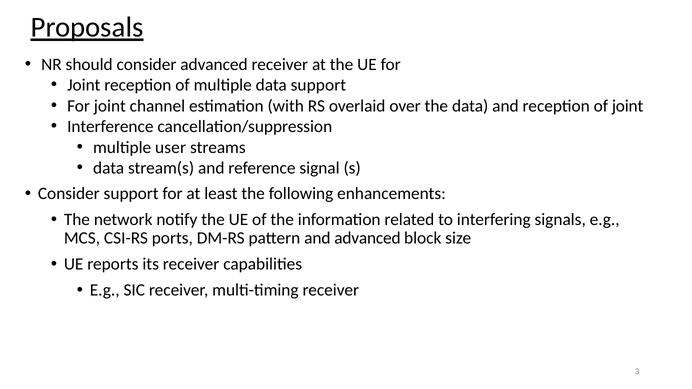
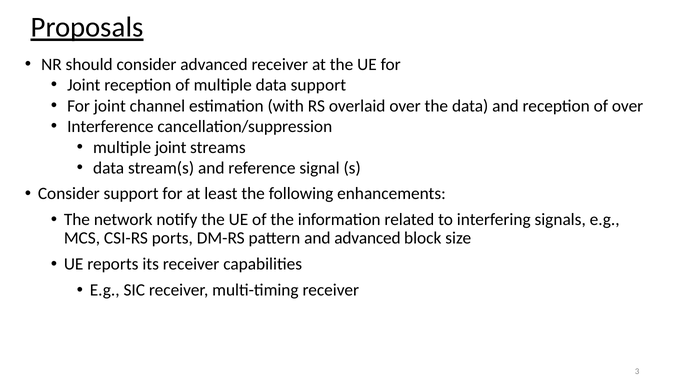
of joint: joint -> over
multiple user: user -> joint
